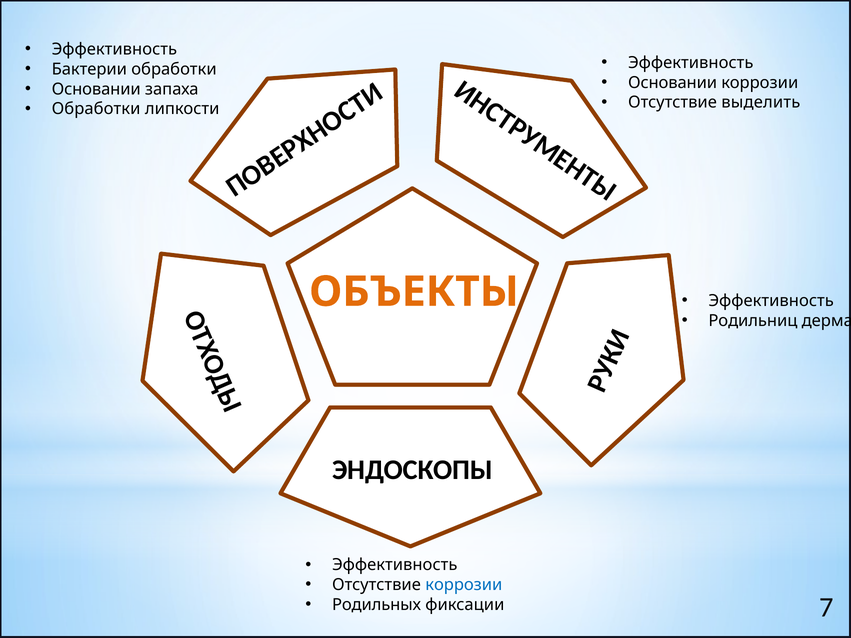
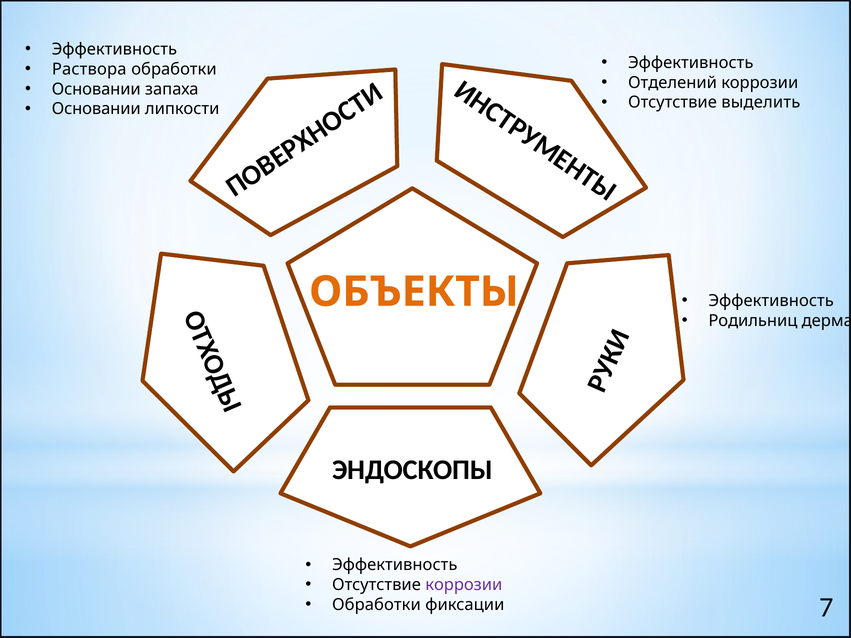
Бактерии: Бактерии -> Раствора
Основании at (673, 83): Основании -> Отделений
Обработки at (96, 109): Обработки -> Основании
коррозии at (464, 585) colour: blue -> purple
Родильных at (377, 605): Родильных -> Обработки
